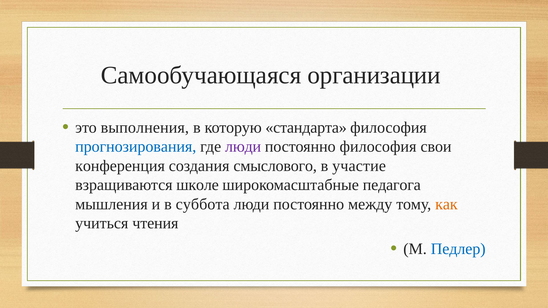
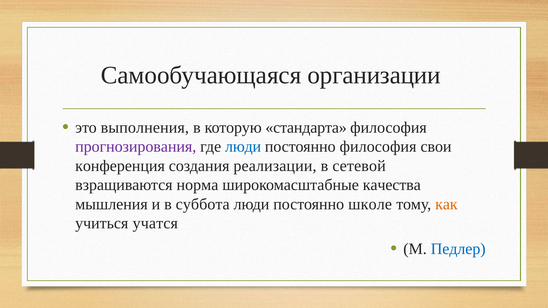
прогнозирования colour: blue -> purple
люди at (243, 147) colour: purple -> blue
смыслового: смыслового -> реализации
участие: участие -> сетевой
школе: школе -> норма
педагога: педагога -> качества
между: между -> школе
чтения: чтения -> учатся
